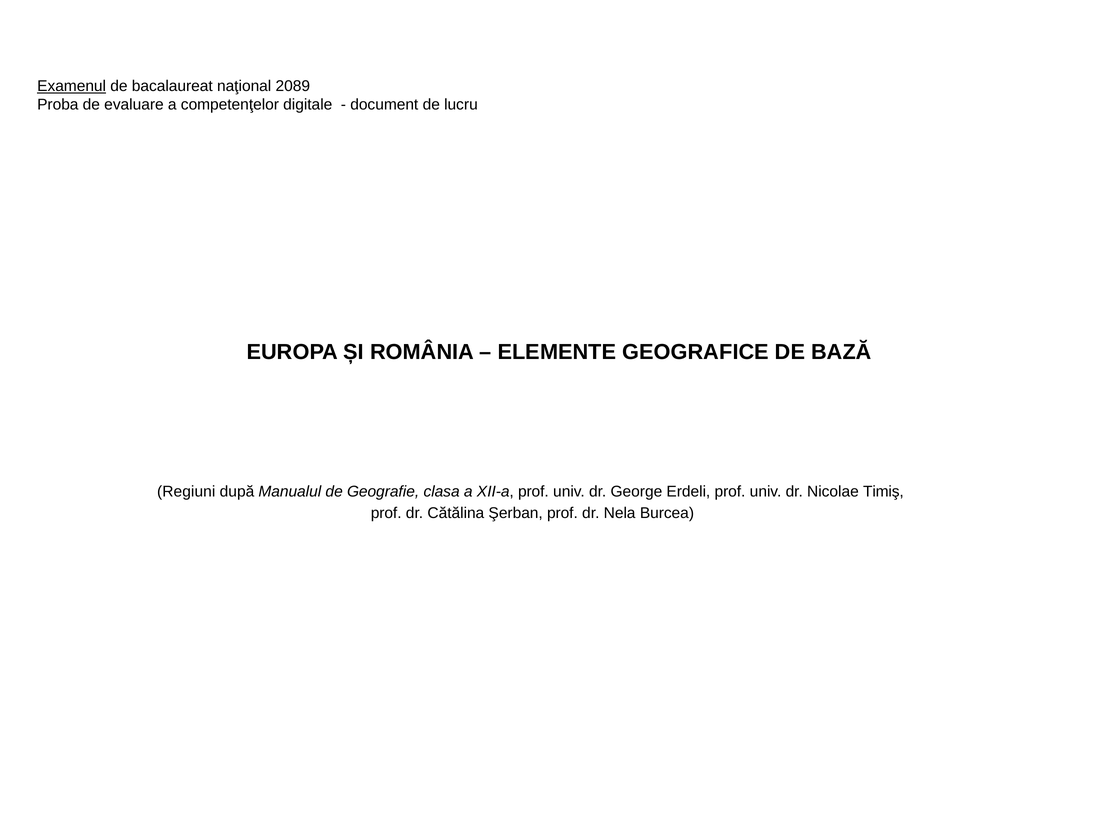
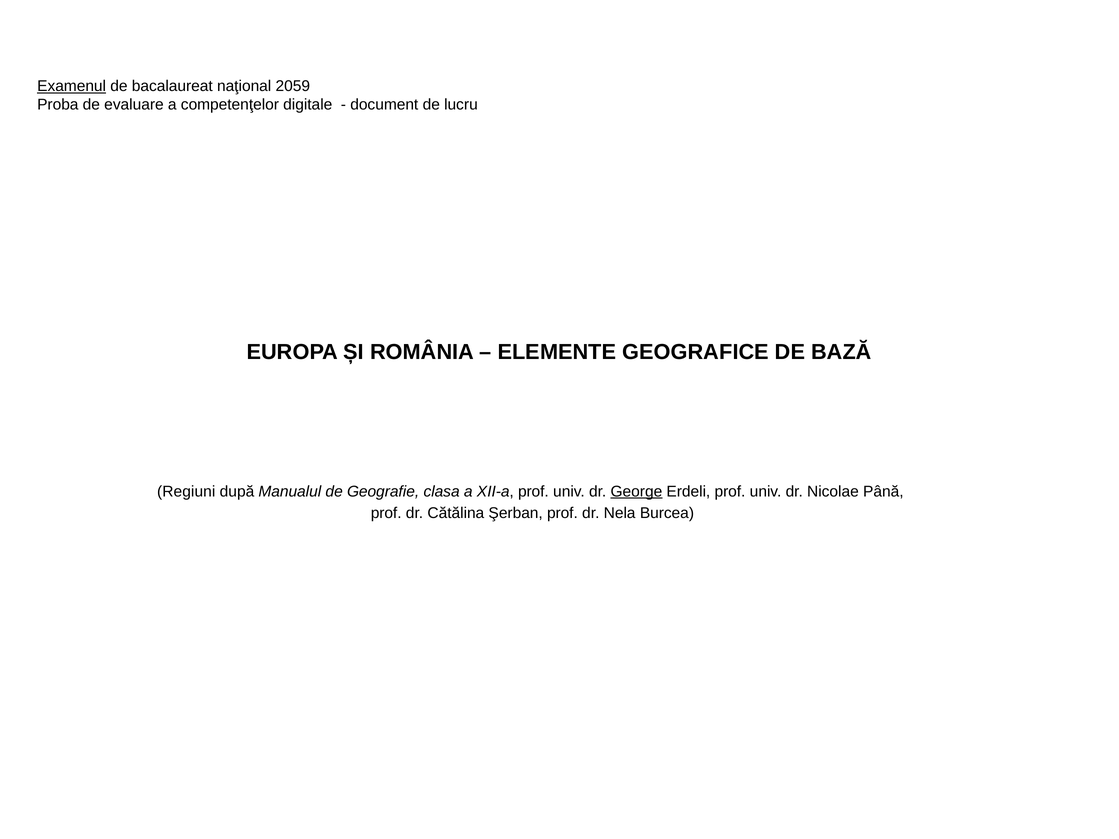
2089: 2089 -> 2059
George underline: none -> present
Timiş: Timiş -> Până
